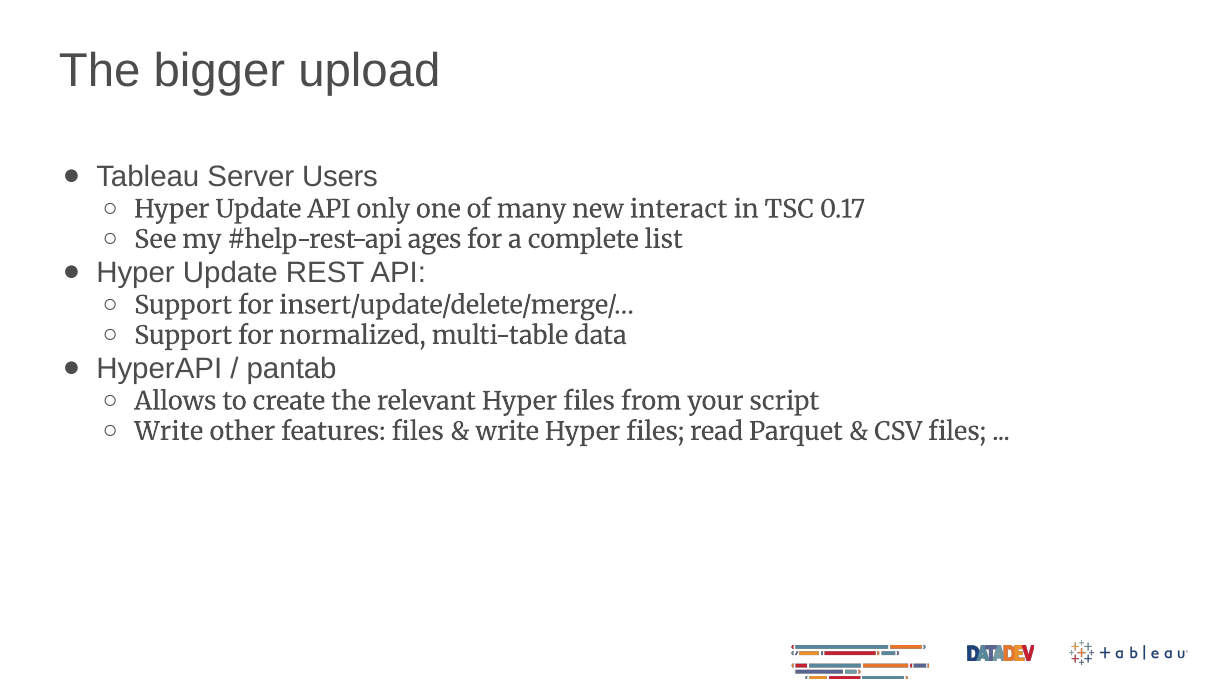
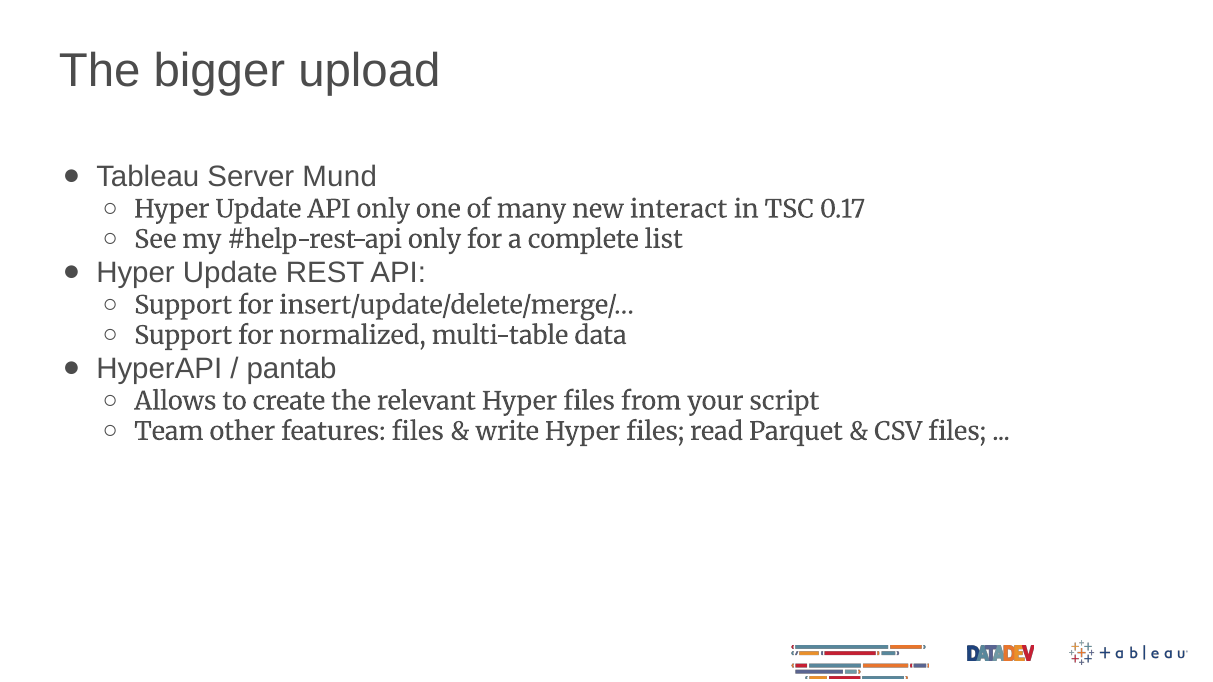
Users: Users -> Mund
ages at (435, 240): ages -> only
Write at (169, 432): Write -> Team
